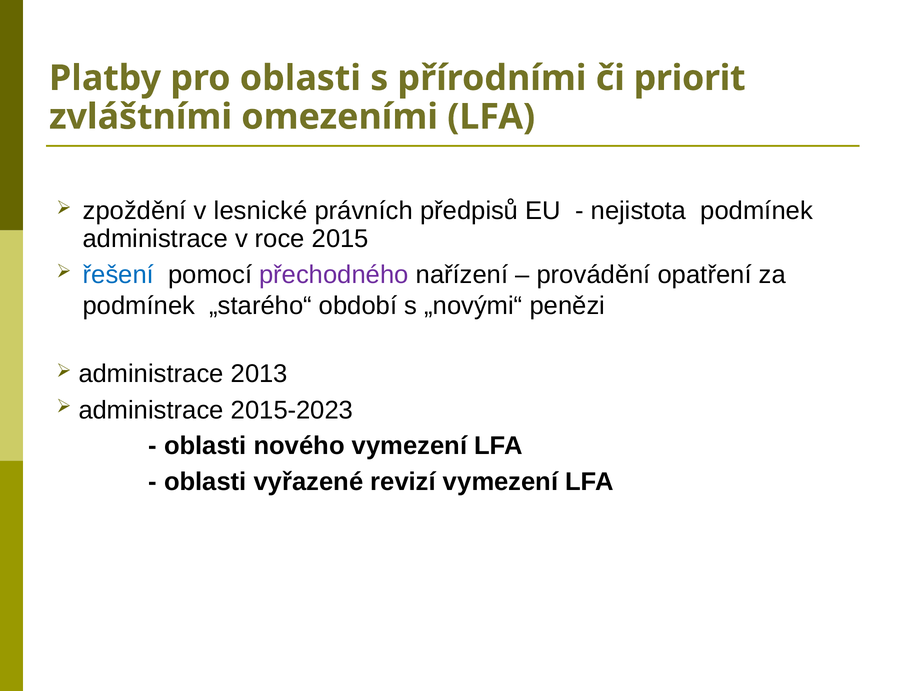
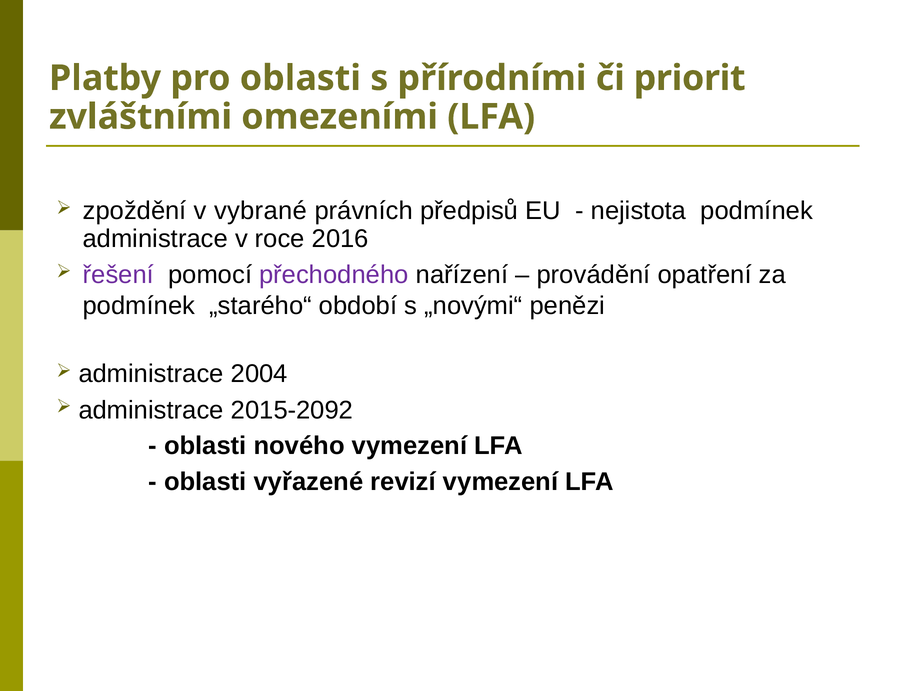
lesnické: lesnické -> vybrané
2015: 2015 -> 2016
řešení colour: blue -> purple
2013: 2013 -> 2004
2015-2023: 2015-2023 -> 2015-2092
